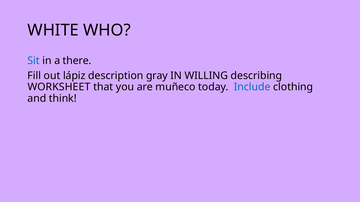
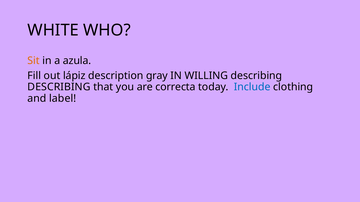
Sit colour: blue -> orange
there: there -> azula
WORKSHEET at (59, 87): WORKSHEET -> DESCRIBING
muñeco: muñeco -> correcta
think: think -> label
